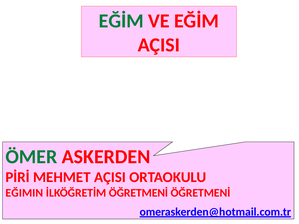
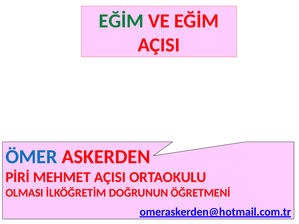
ÖMER colour: green -> blue
EĞIMIN: EĞIMIN -> OLMASI
İLKÖĞRETİM ÖĞRETMENİ: ÖĞRETMENİ -> DOĞRUNUN
